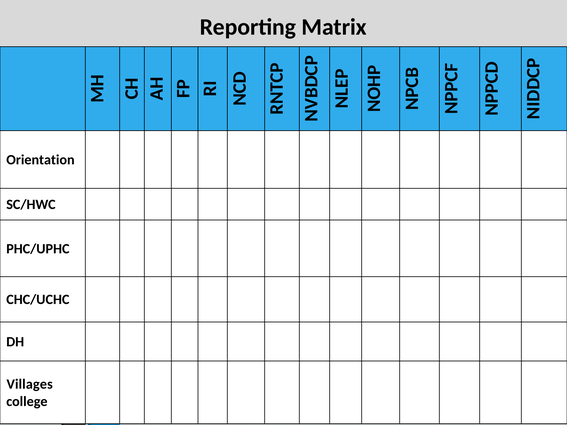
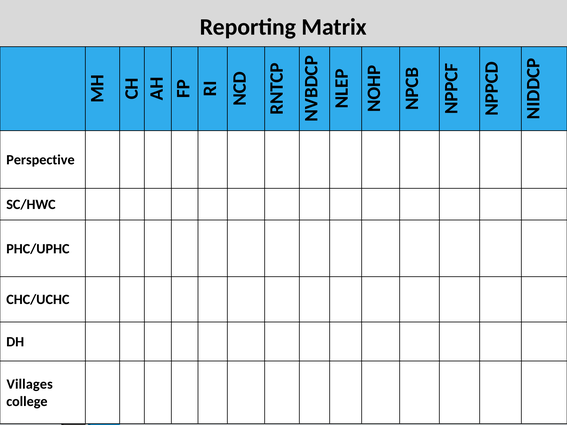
Orientation: Orientation -> Perspective
